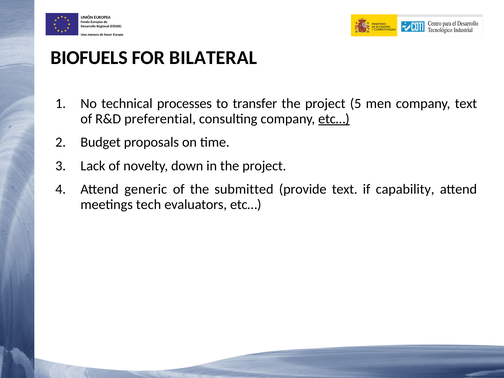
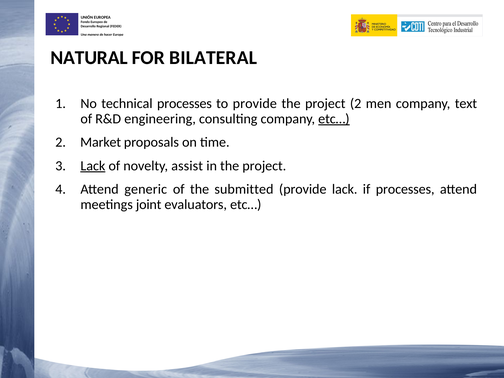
BIOFUELS: BIOFUELS -> NATURAL
to transfer: transfer -> provide
project 5: 5 -> 2
preferential: preferential -> engineering
Budget: Budget -> Market
Lack at (93, 166) underline: none -> present
down: down -> assist
provide text: text -> lack
if capability: capability -> processes
tech: tech -> joint
